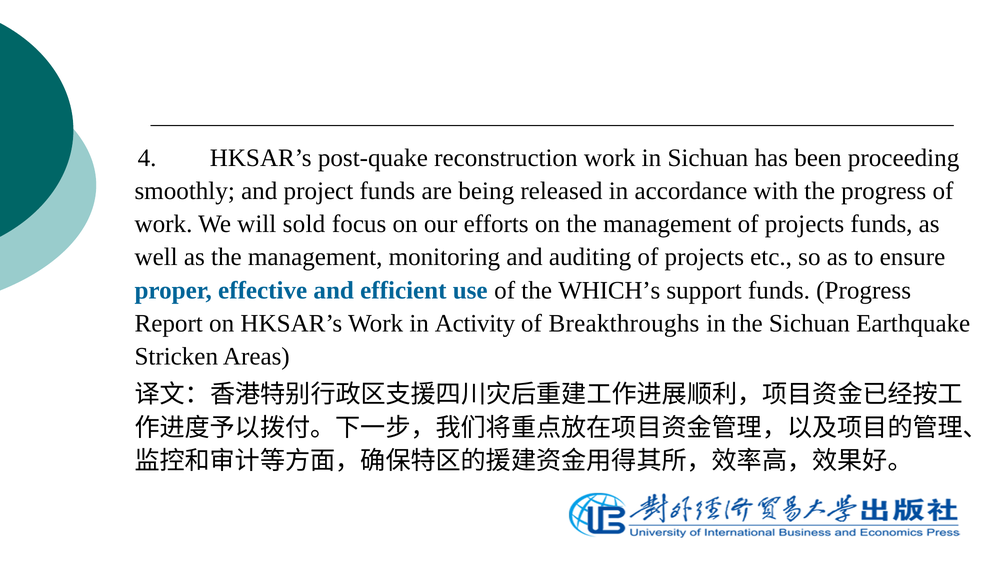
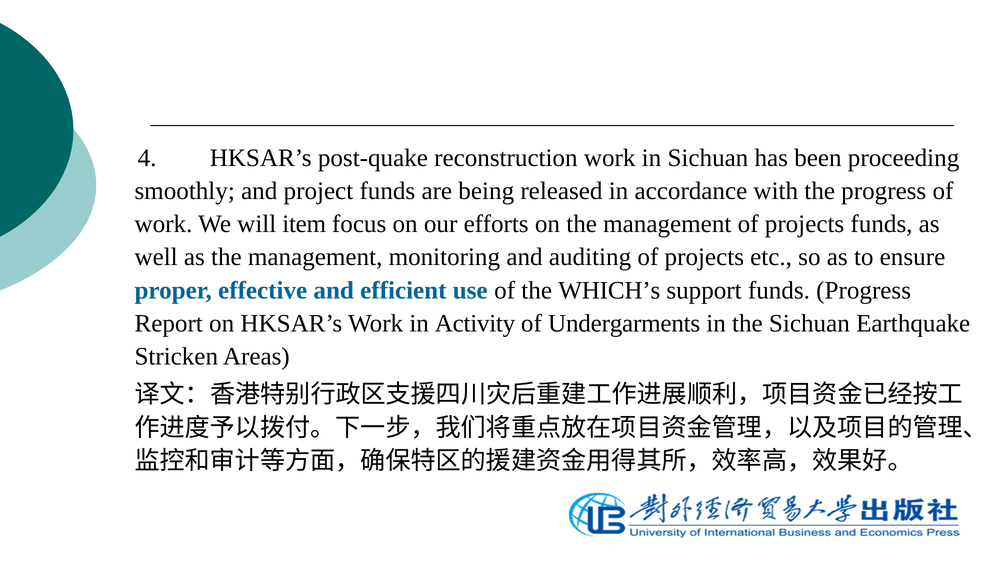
sold: sold -> item
Breakthroughs: Breakthroughs -> Undergarments
